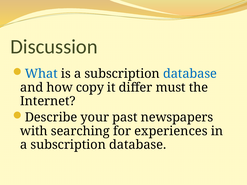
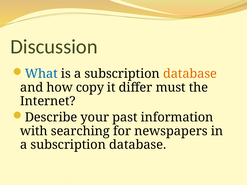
database at (190, 74) colour: blue -> orange
newspapers: newspapers -> information
experiences: experiences -> newspapers
